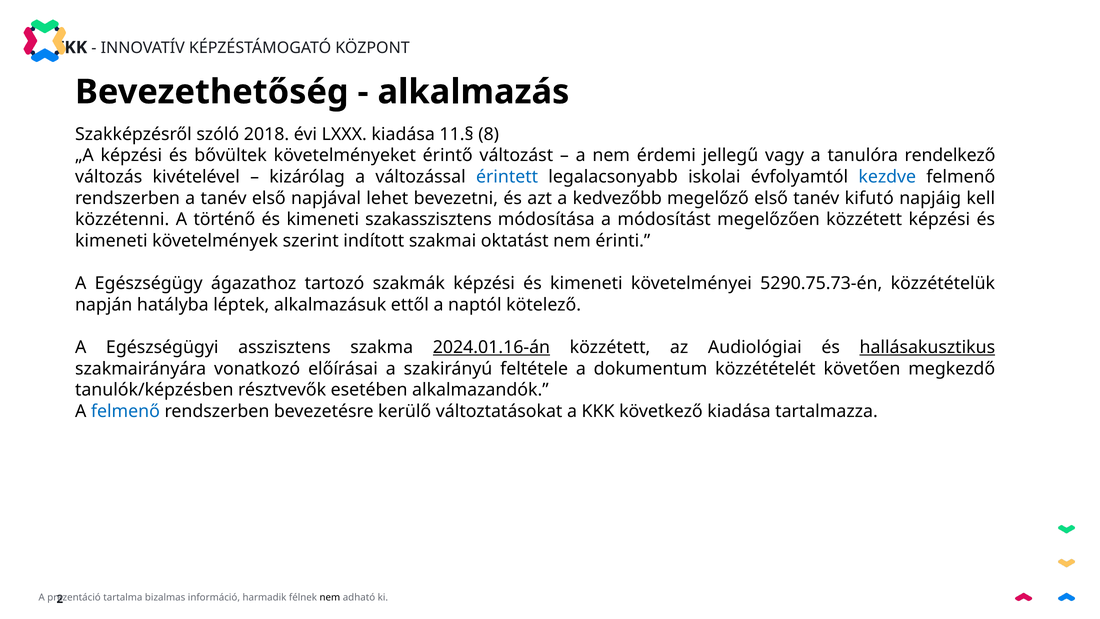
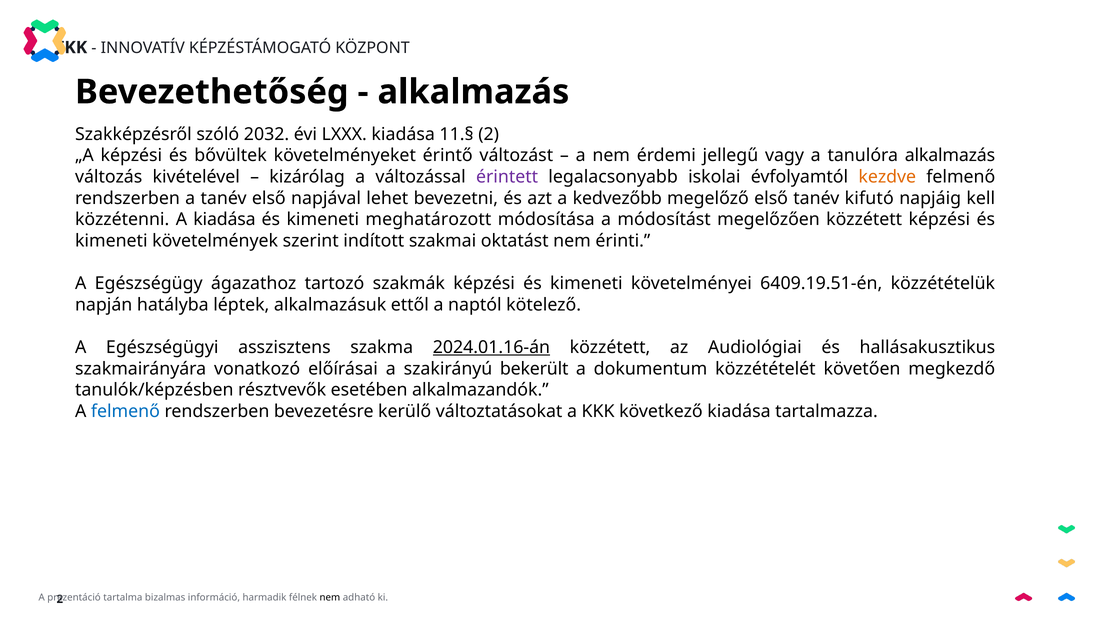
2018: 2018 -> 2032
11.§ 8: 8 -> 2
tanulóra rendelkező: rendelkező -> alkalmazás
érintett colour: blue -> purple
kezdve colour: blue -> orange
A történő: történő -> kiadása
szakasszisztens: szakasszisztens -> meghatározott
5290.75.73-én: 5290.75.73-én -> 6409.19.51-én
hallásakusztikus underline: present -> none
feltétele: feltétele -> bekerült
